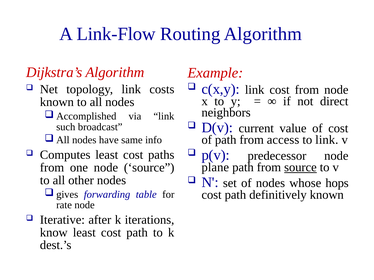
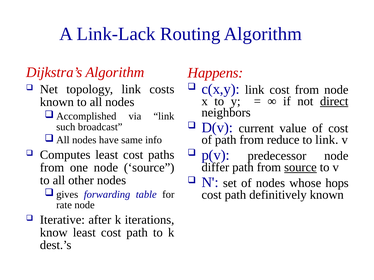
Link-Flow: Link-Flow -> Link-Lack
Example: Example -> Happens
direct underline: none -> present
access: access -> reduce
plane: plane -> differ
